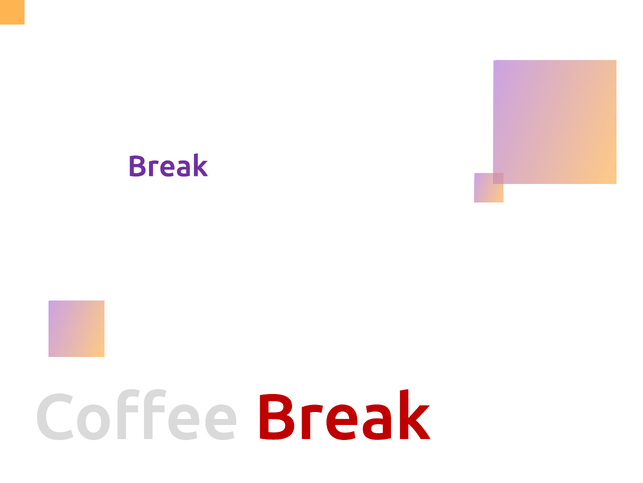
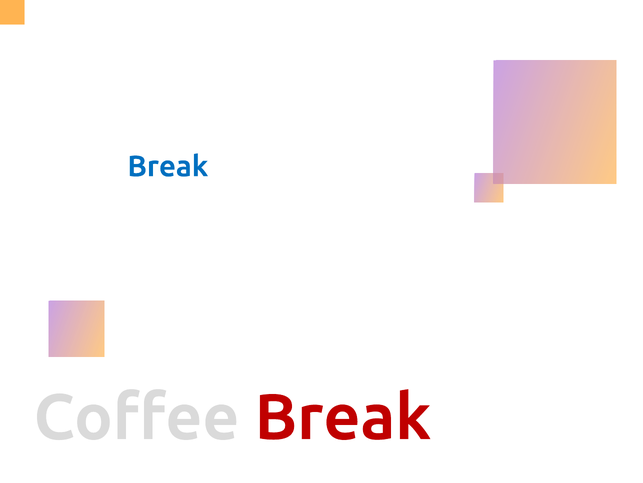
Break at (168, 166) colour: purple -> blue
